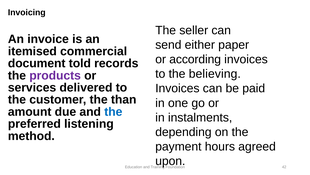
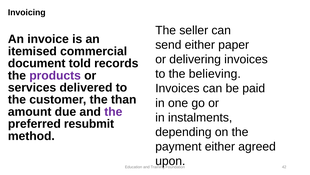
according: according -> delivering
the at (113, 111) colour: blue -> purple
listening: listening -> resubmit
payment hours: hours -> either
